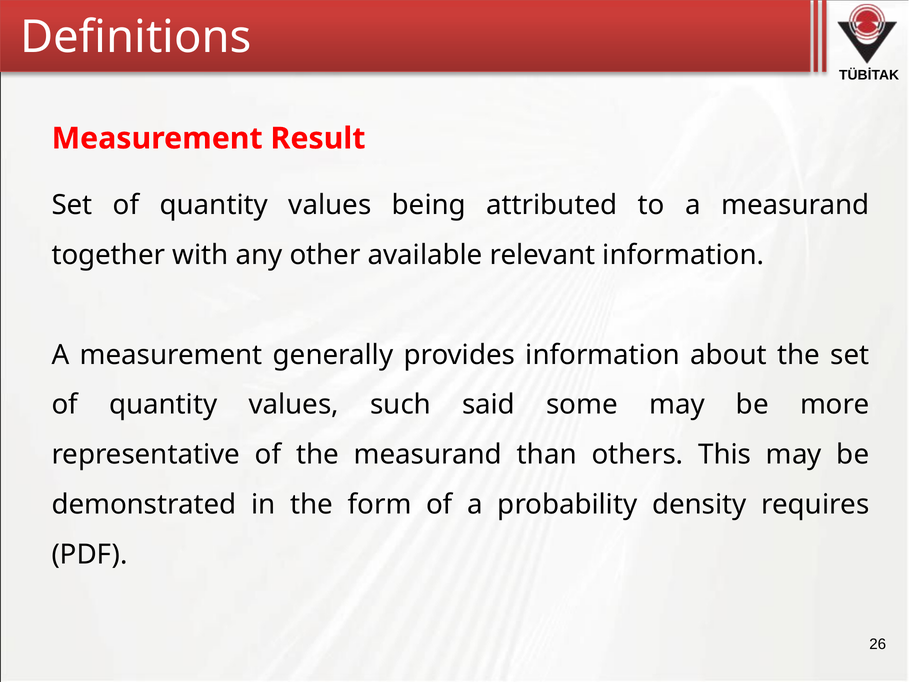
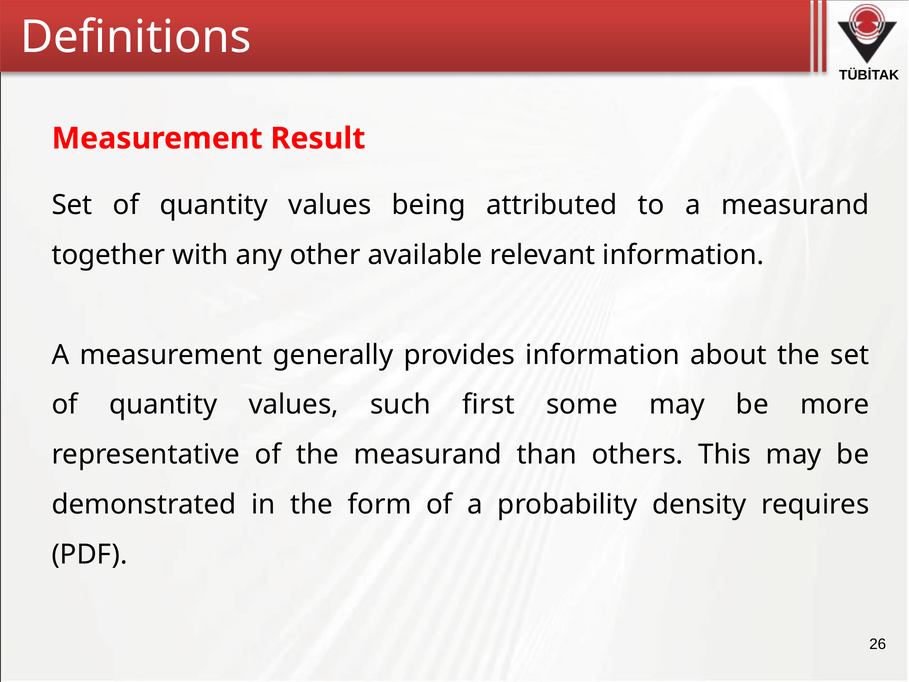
said: said -> first
